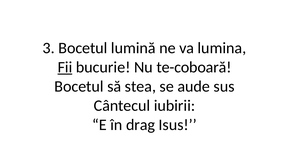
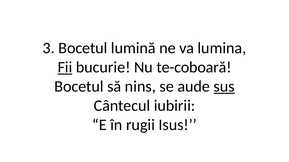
stea: stea -> nins
sus underline: none -> present
drag: drag -> rugii
